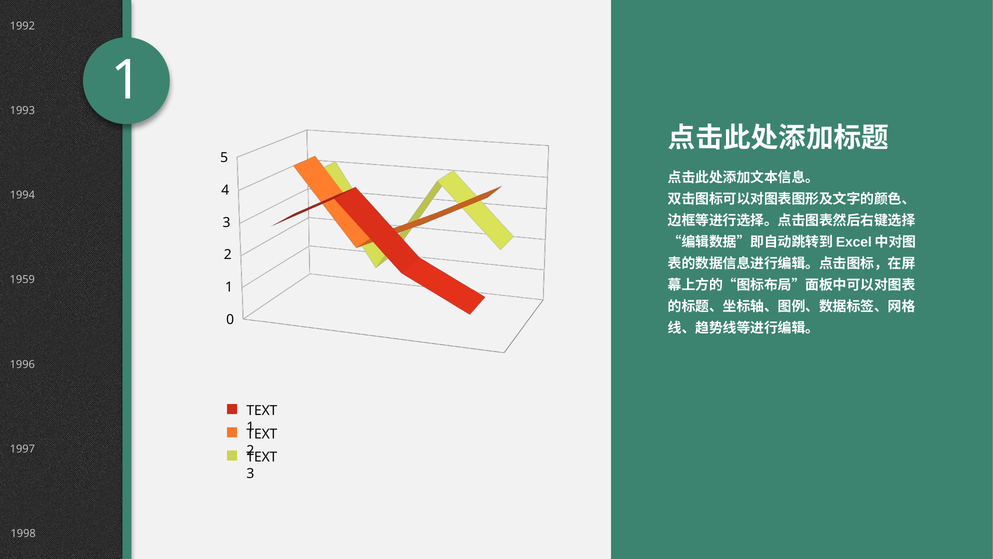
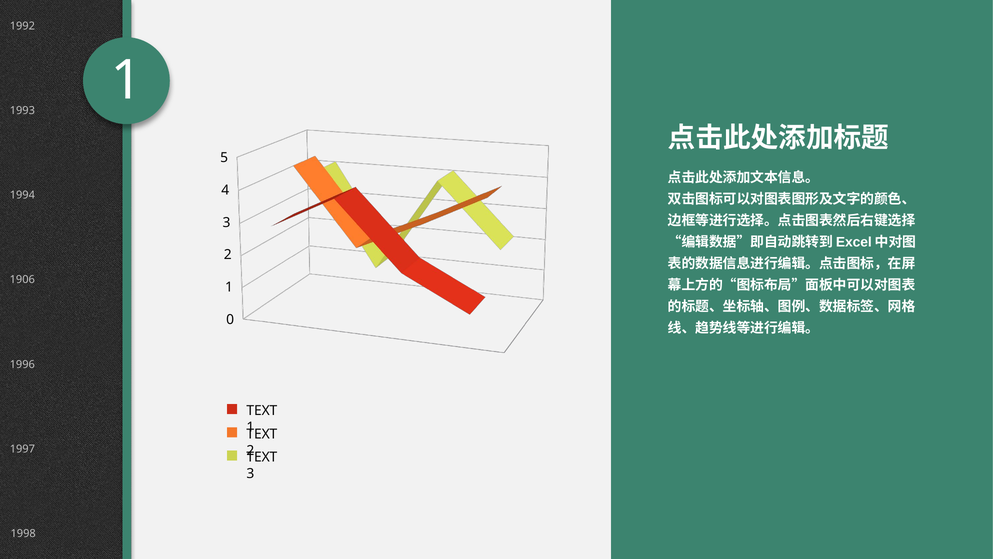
1959: 1959 -> 1906
